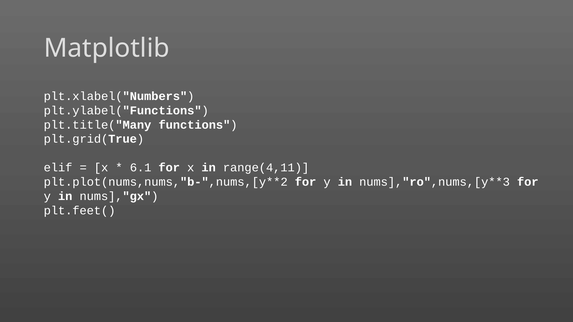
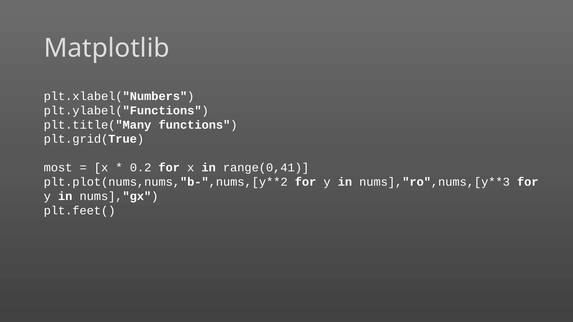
elif: elif -> most
6.1: 6.1 -> 0.2
range(4,11: range(4,11 -> range(0,41
